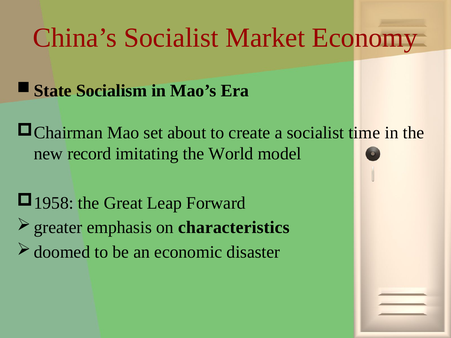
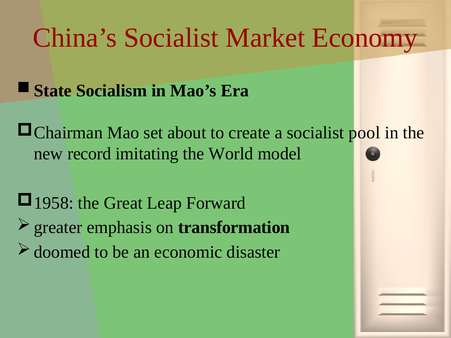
time: time -> pool
characteristics: characteristics -> transformation
